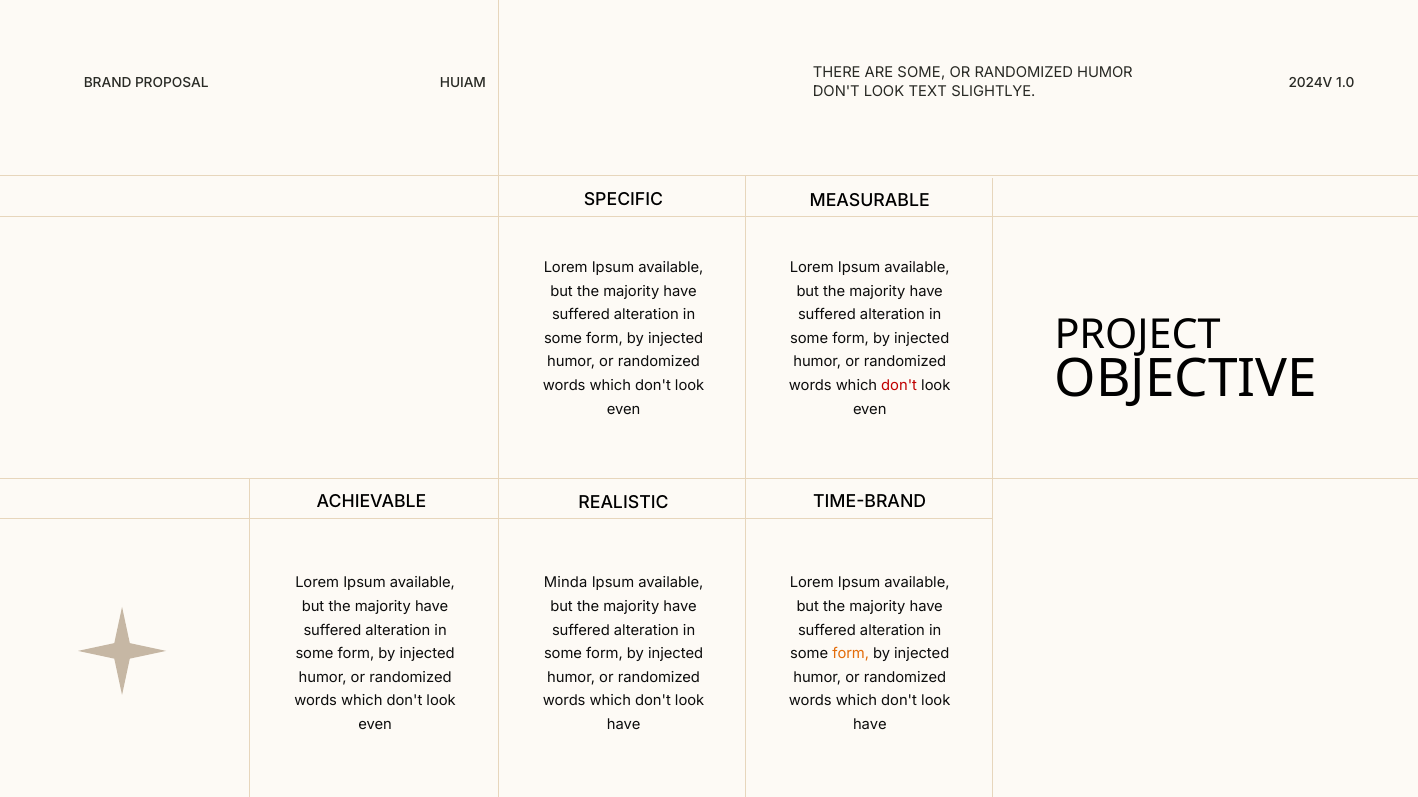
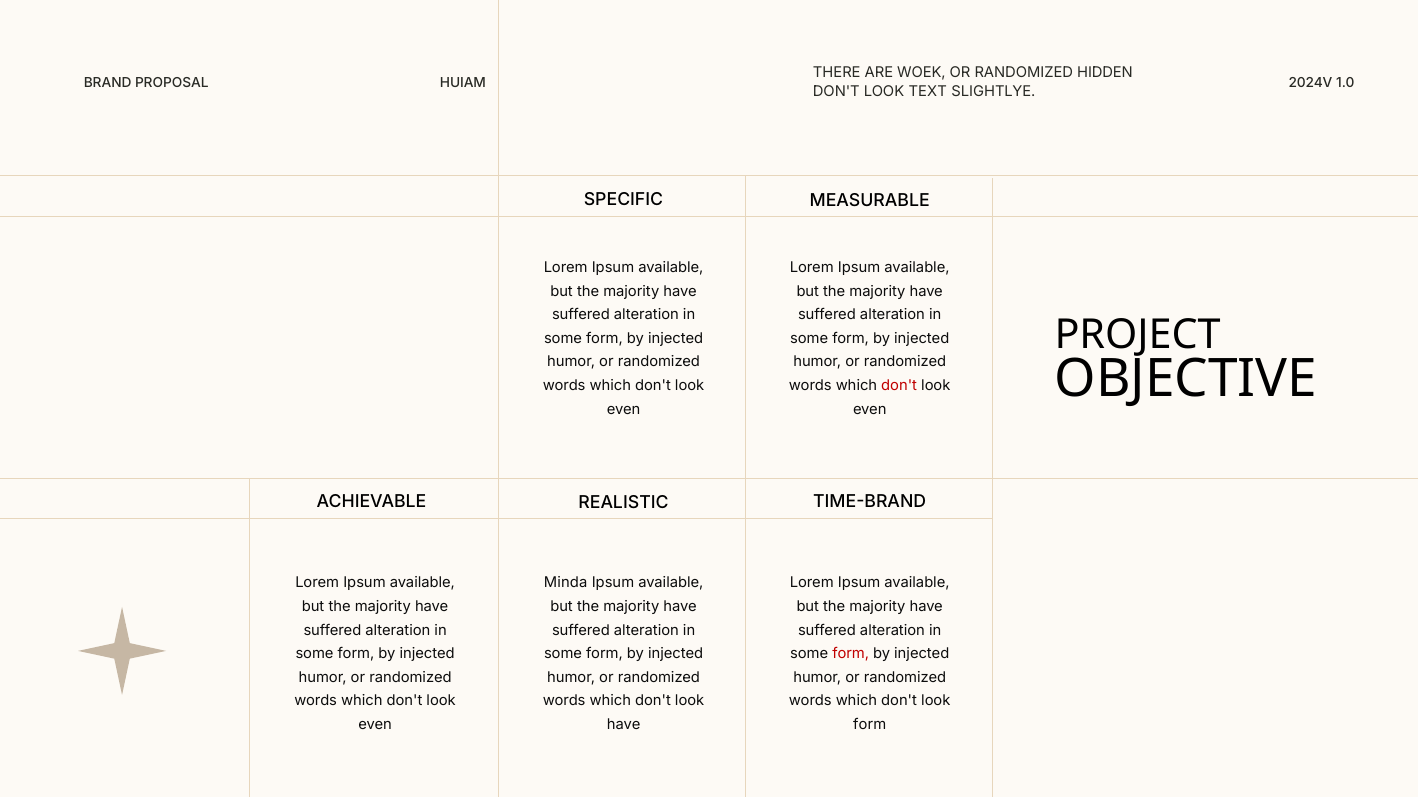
ARE SOME: SOME -> WOEK
RANDOMIZED HUMOR: HUMOR -> HIDDEN
form at (851, 654) colour: orange -> red
have at (870, 725): have -> form
